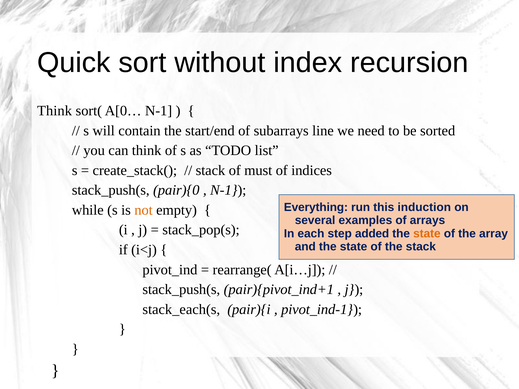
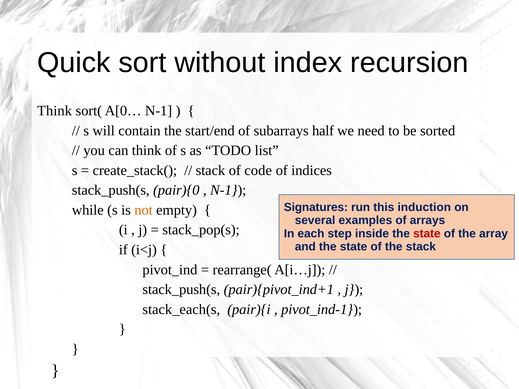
line: line -> half
must: must -> code
Everything: Everything -> Signatures
added: added -> inside
state at (427, 234) colour: orange -> red
